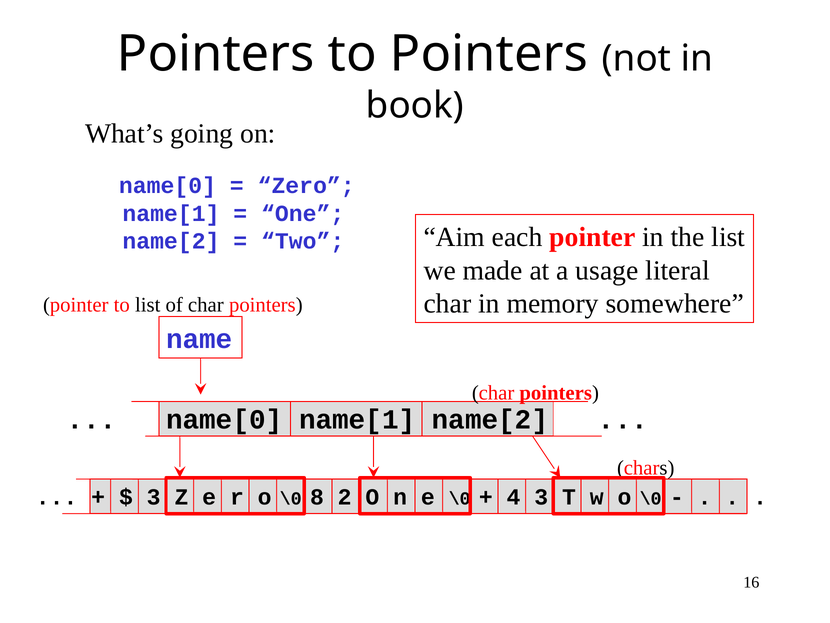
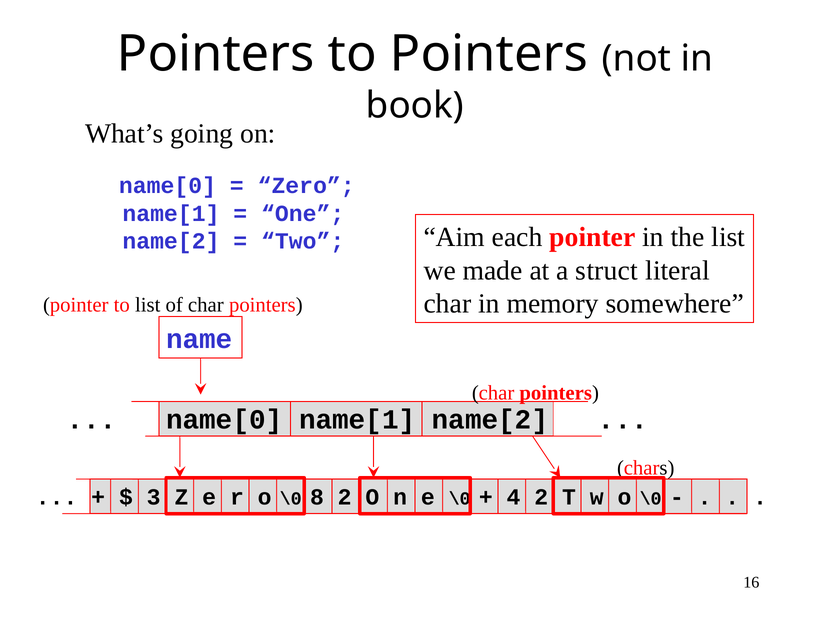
usage: usage -> struct
4 3: 3 -> 2
